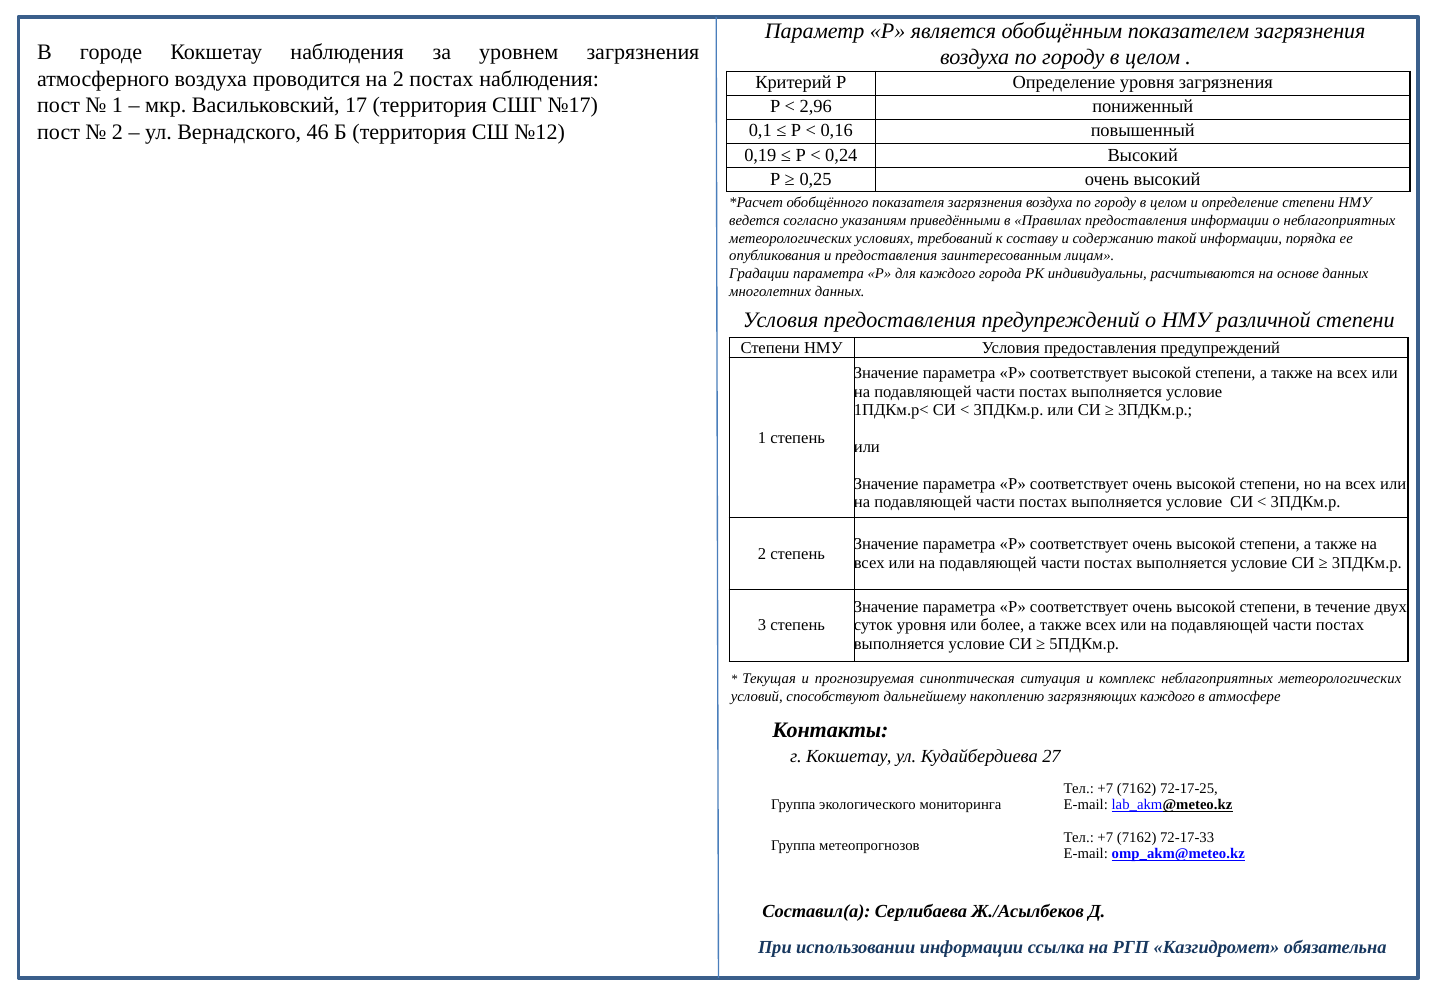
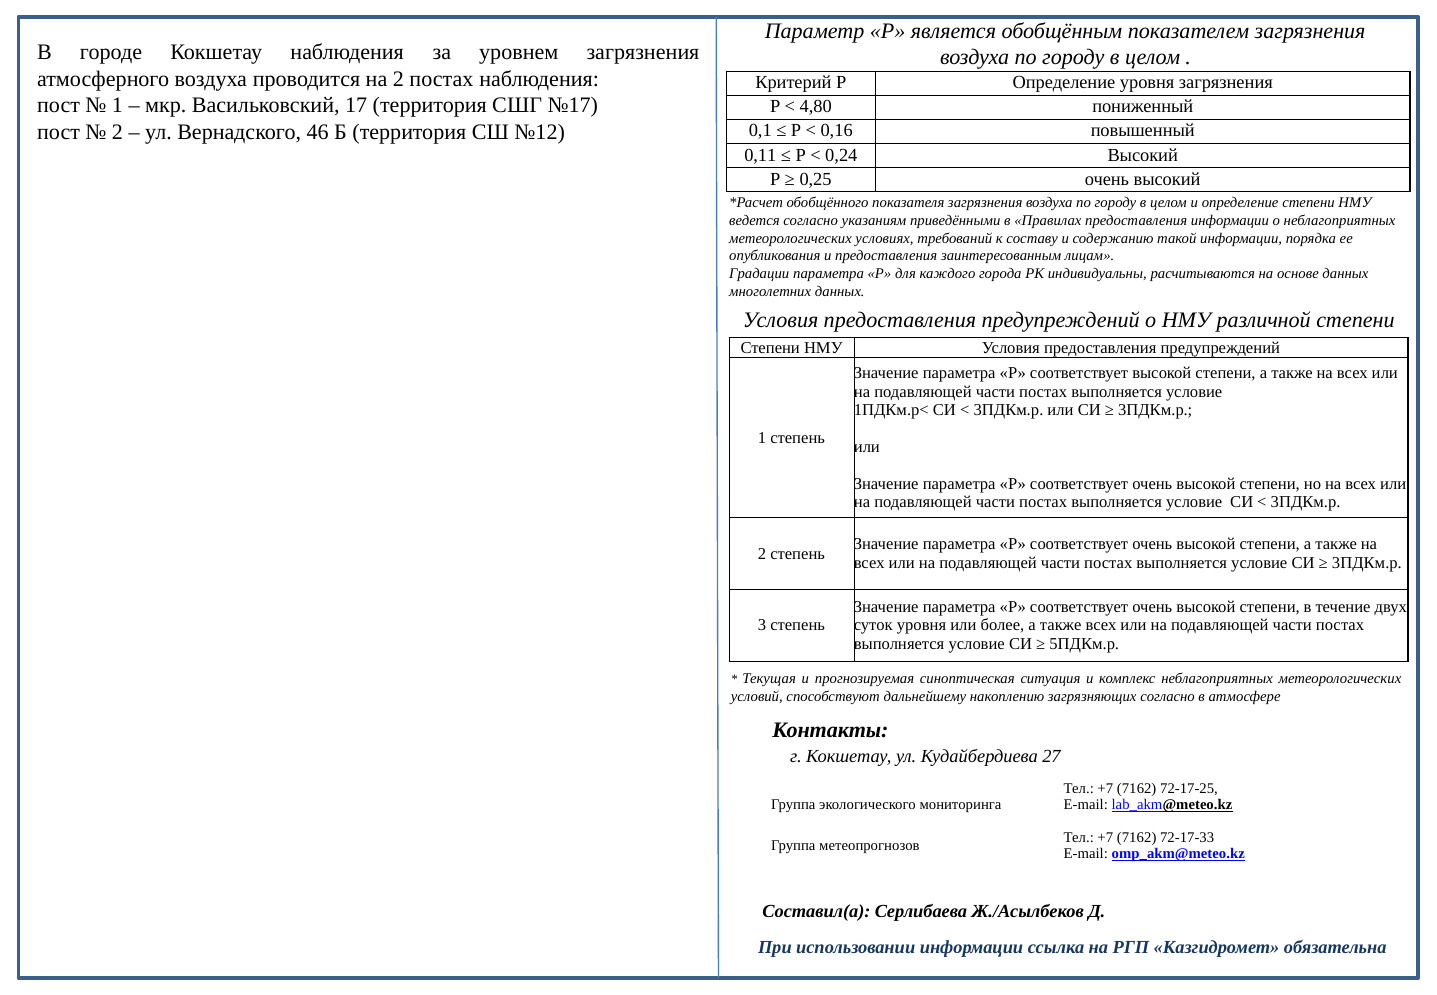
2,96: 2,96 -> 4,80
0,19: 0,19 -> 0,11
загрязняющих каждого: каждого -> согласно
